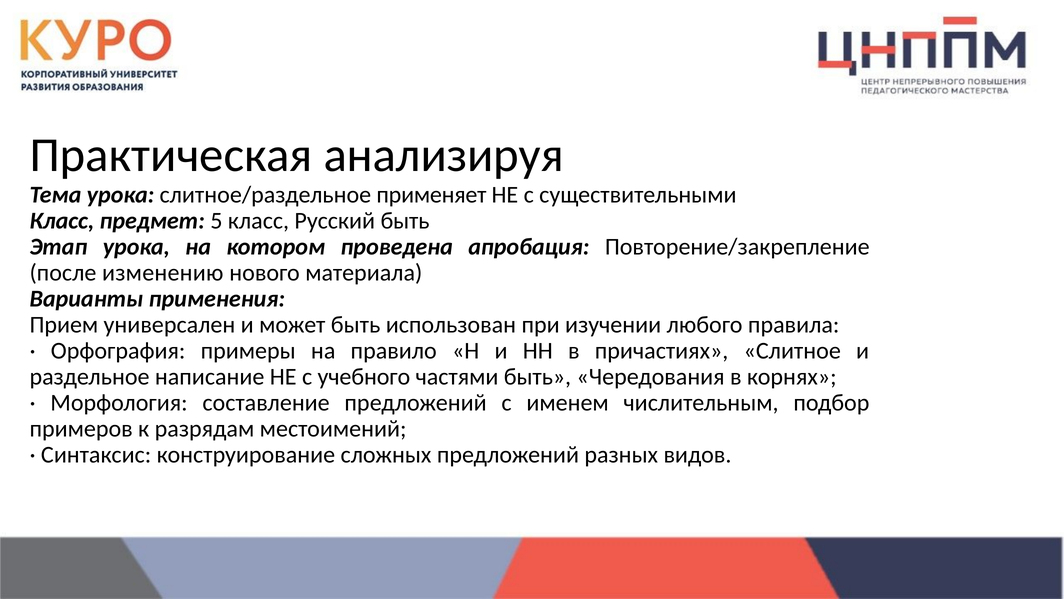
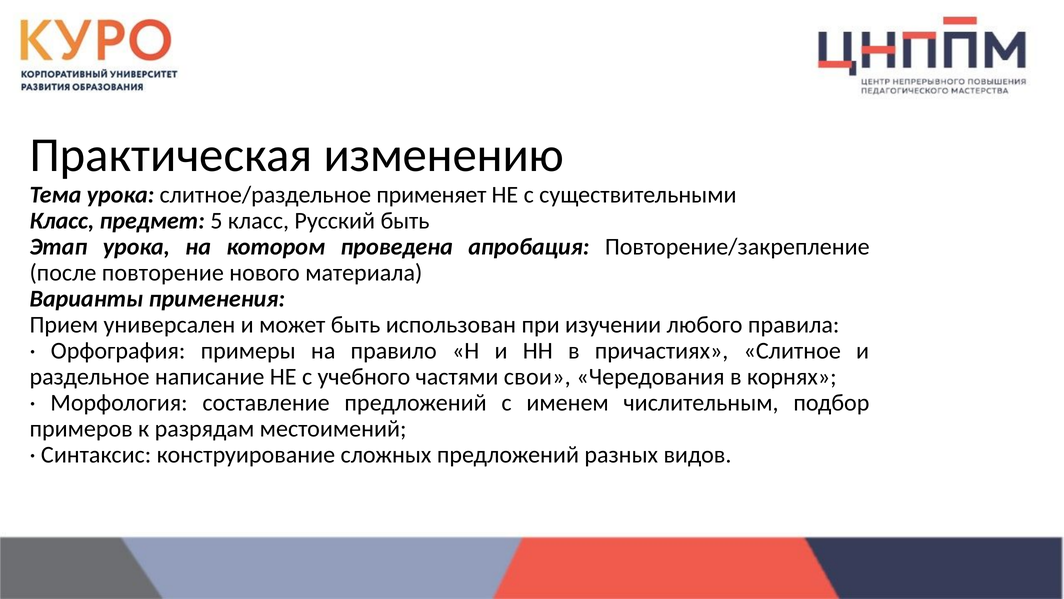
анализируя: анализируя -> изменению
изменению: изменению -> повторение
частями быть: быть -> свои
